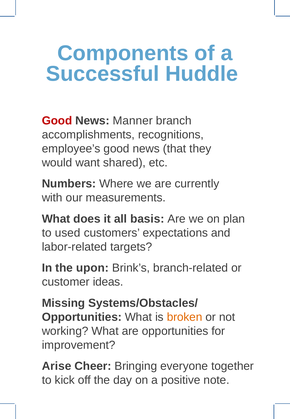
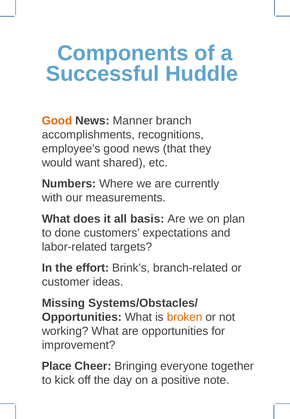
Good at (57, 121) colour: red -> orange
used: used -> done
upon: upon -> effort
Arise: Arise -> Place
